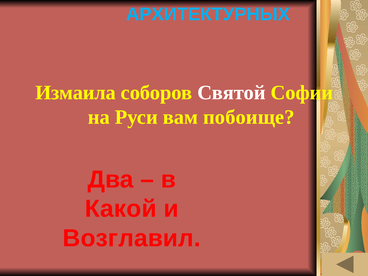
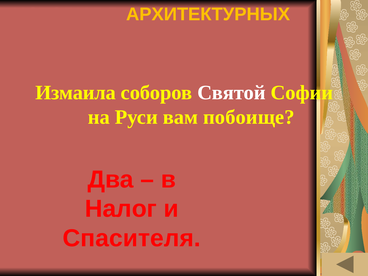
АРХИТЕКТУРНЫХ colour: light blue -> yellow
Какой: Какой -> Налог
Возглавил: Возглавил -> Спасителя
